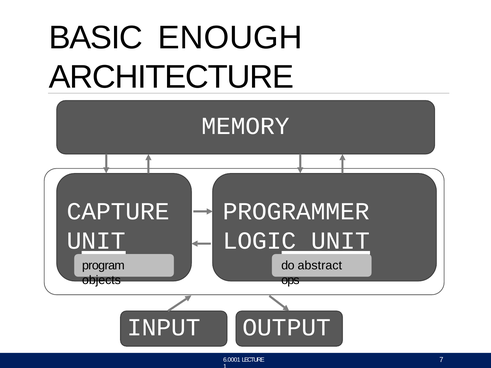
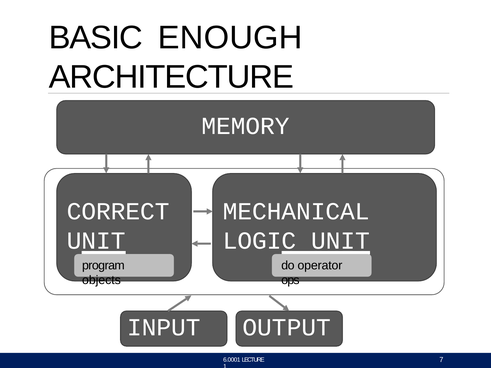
CAPTURE: CAPTURE -> CORRECT
PROGRAMMER: PROGRAMMER -> MECHANICAL
abstract: abstract -> operator
